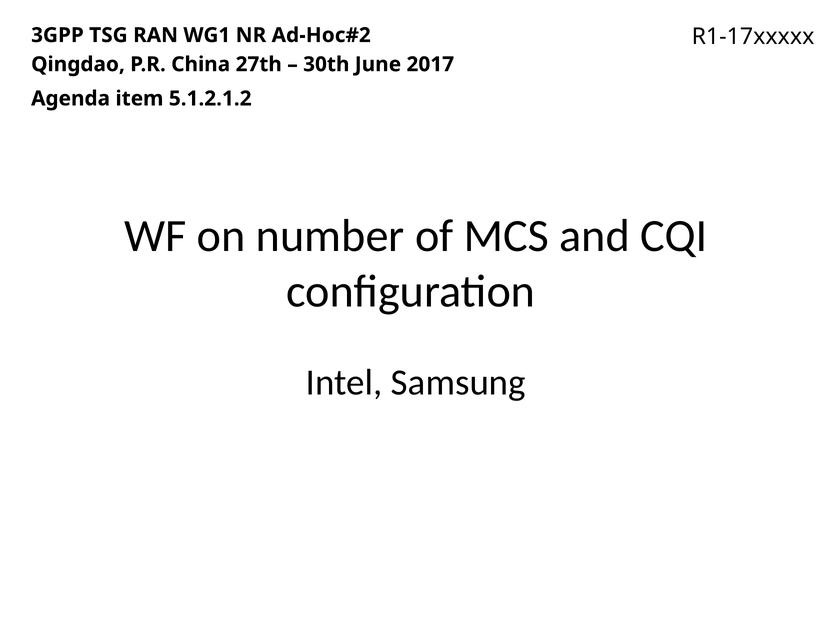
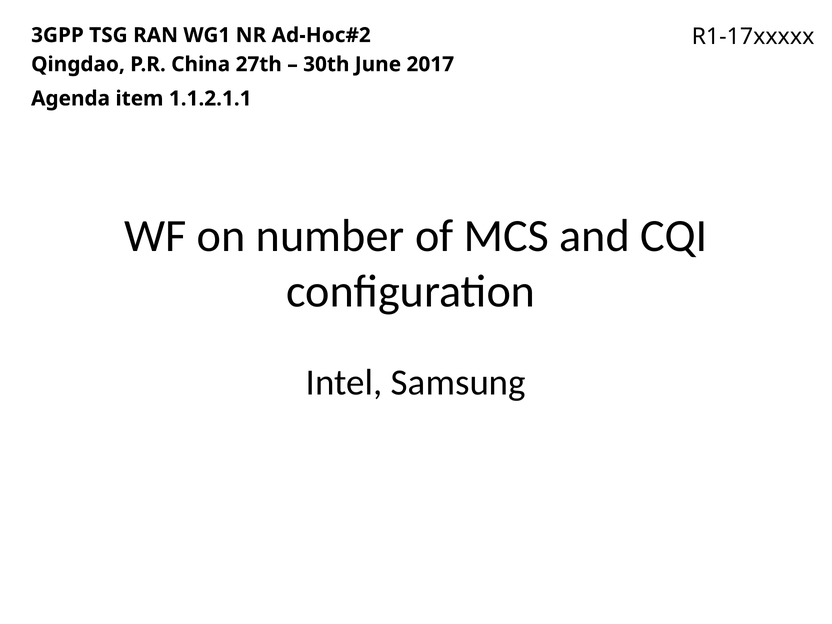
5.1.2.1.2: 5.1.2.1.2 -> 1.1.2.1.1
